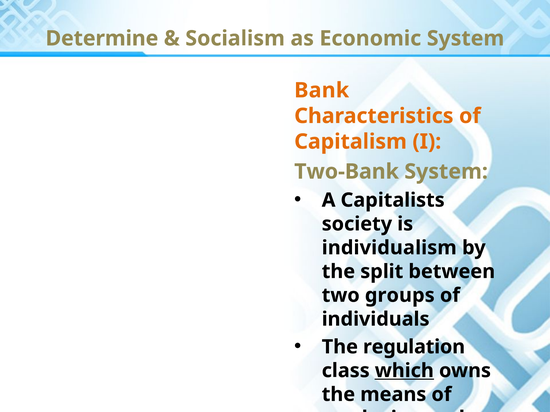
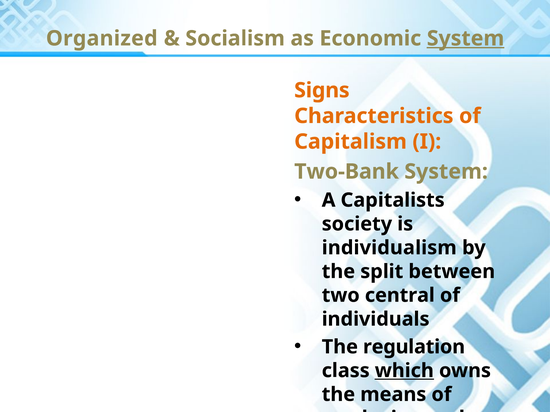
Determine: Determine -> Organized
System at (466, 38) underline: none -> present
Bank: Bank -> Signs
groups: groups -> central
